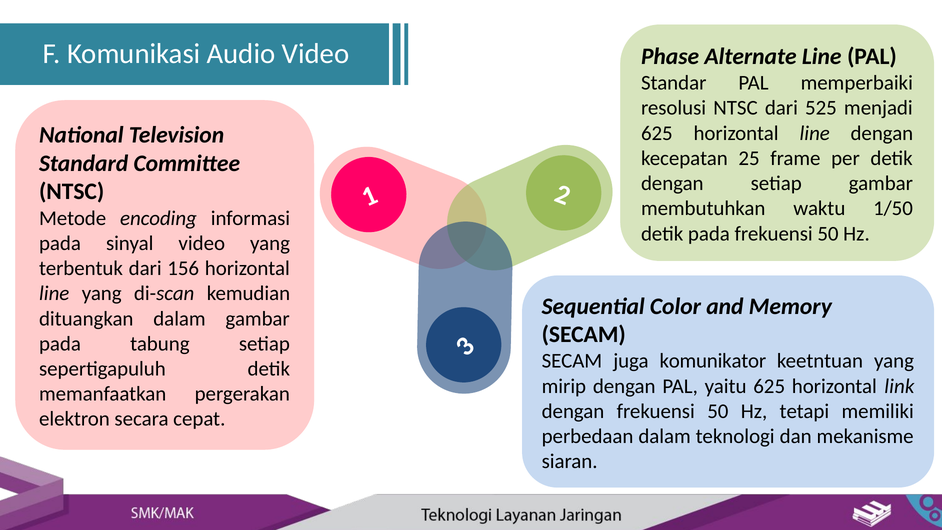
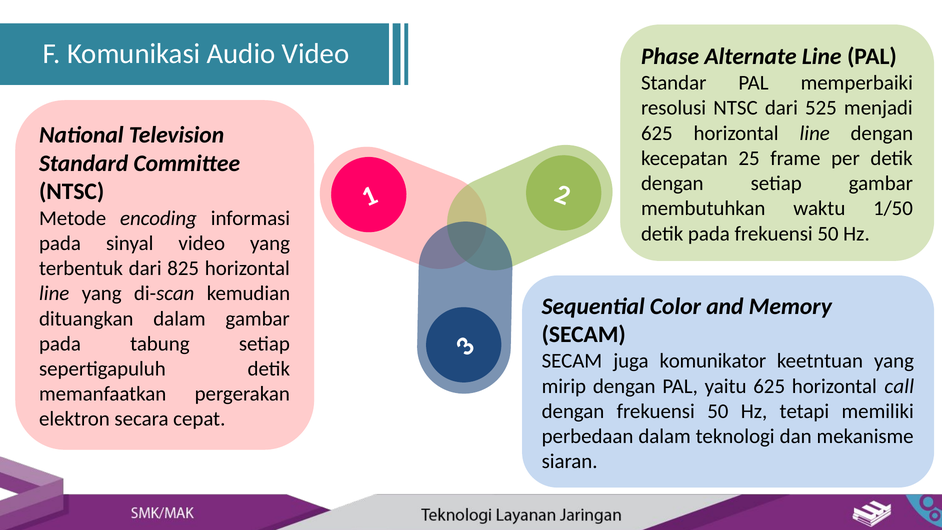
156: 156 -> 825
link: link -> call
